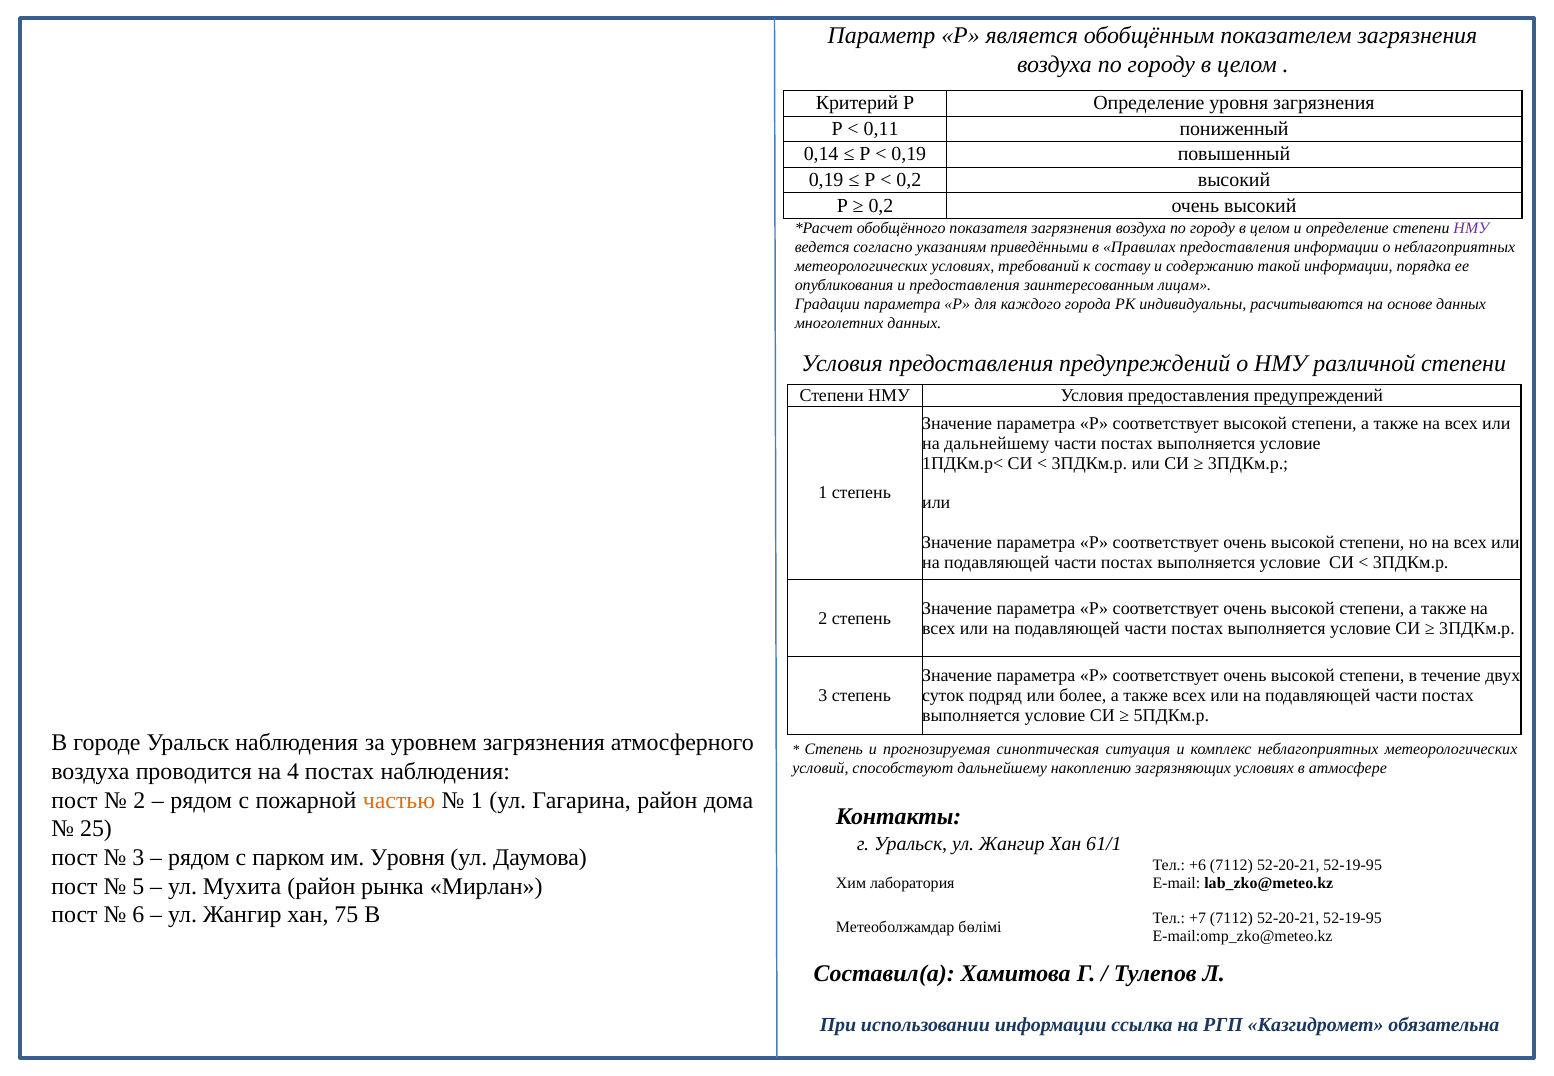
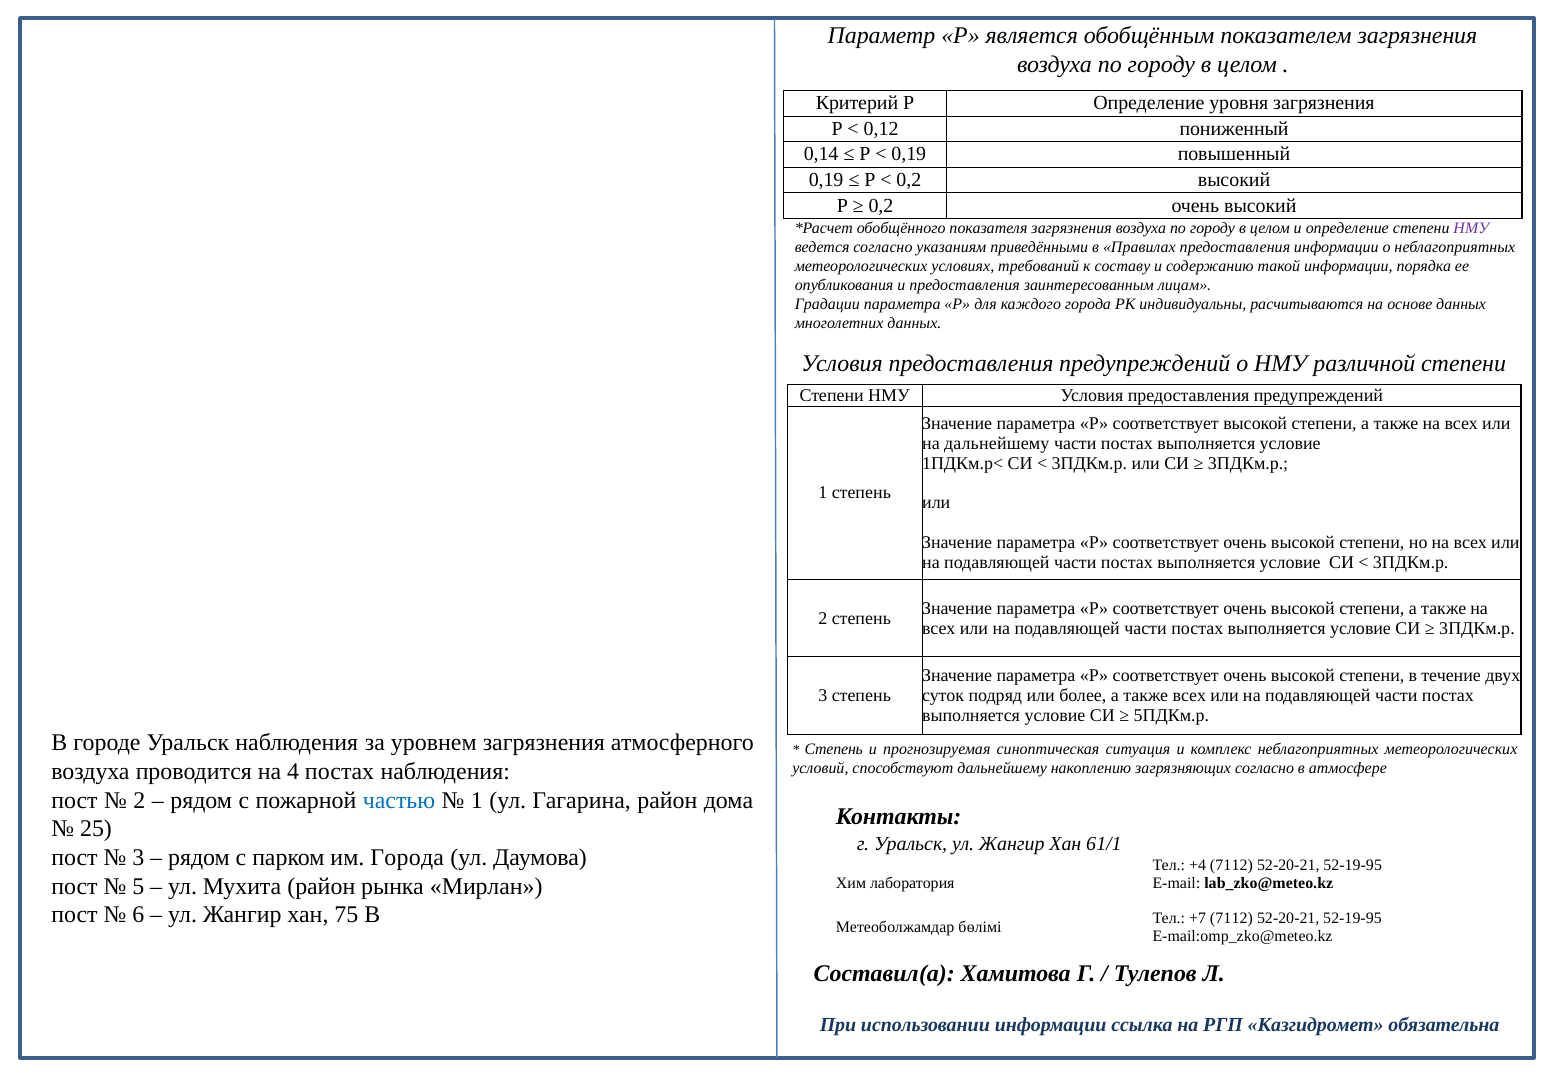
0,11: 0,11 -> 0,12
загрязняющих условиях: условиях -> согласно
частью colour: orange -> blue
им Уровня: Уровня -> Города
+6: +6 -> +4
